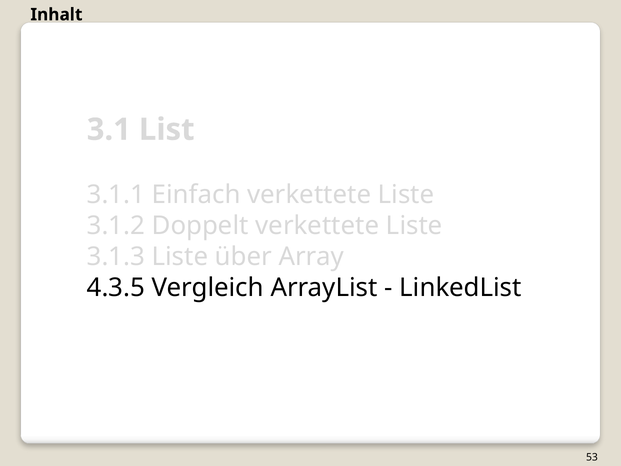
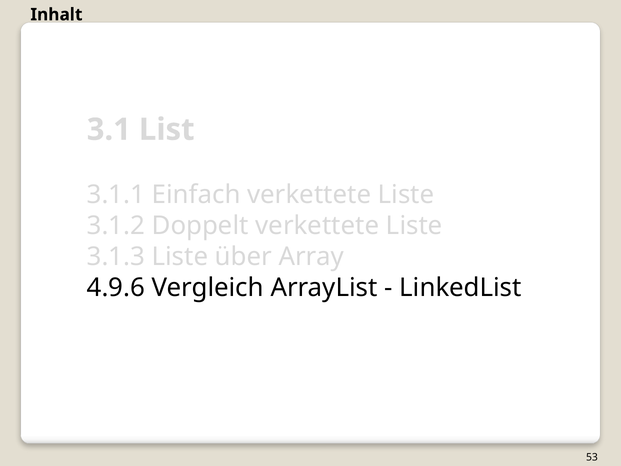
4.3.5: 4.3.5 -> 4.9.6
